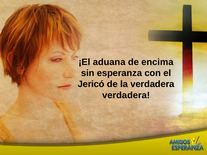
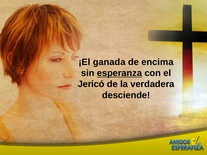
aduana: aduana -> ganada
esperanza underline: none -> present
verdadera at (126, 95): verdadera -> desciende
